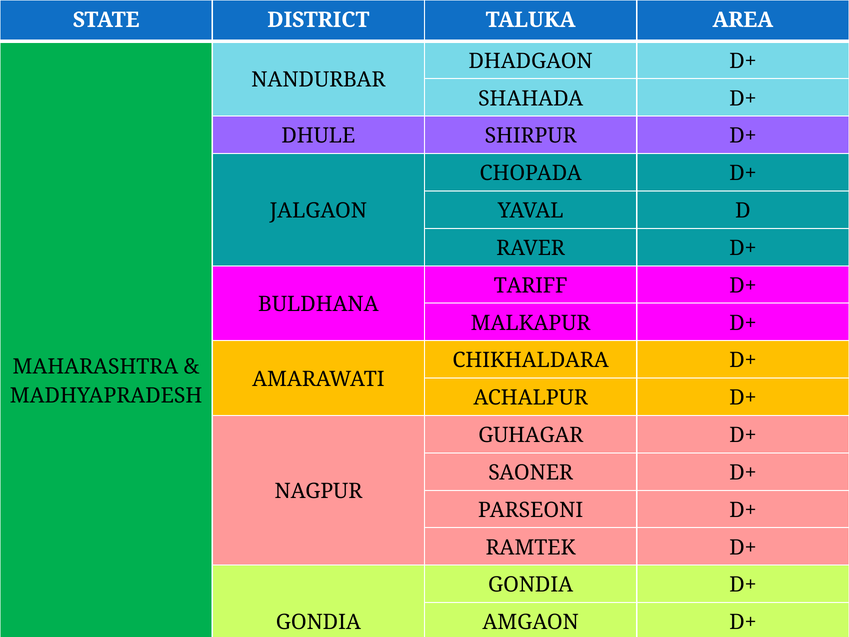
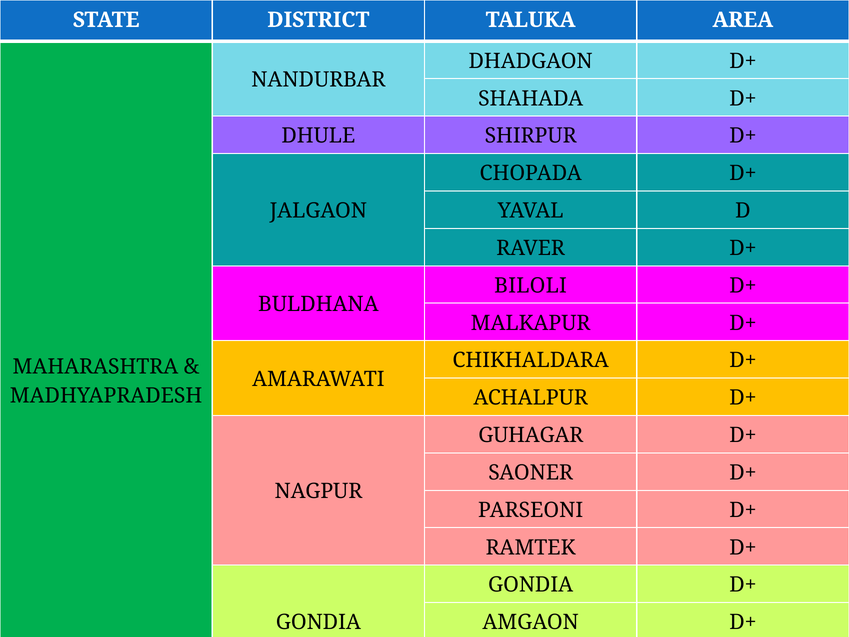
TARIFF: TARIFF -> BILOLI
